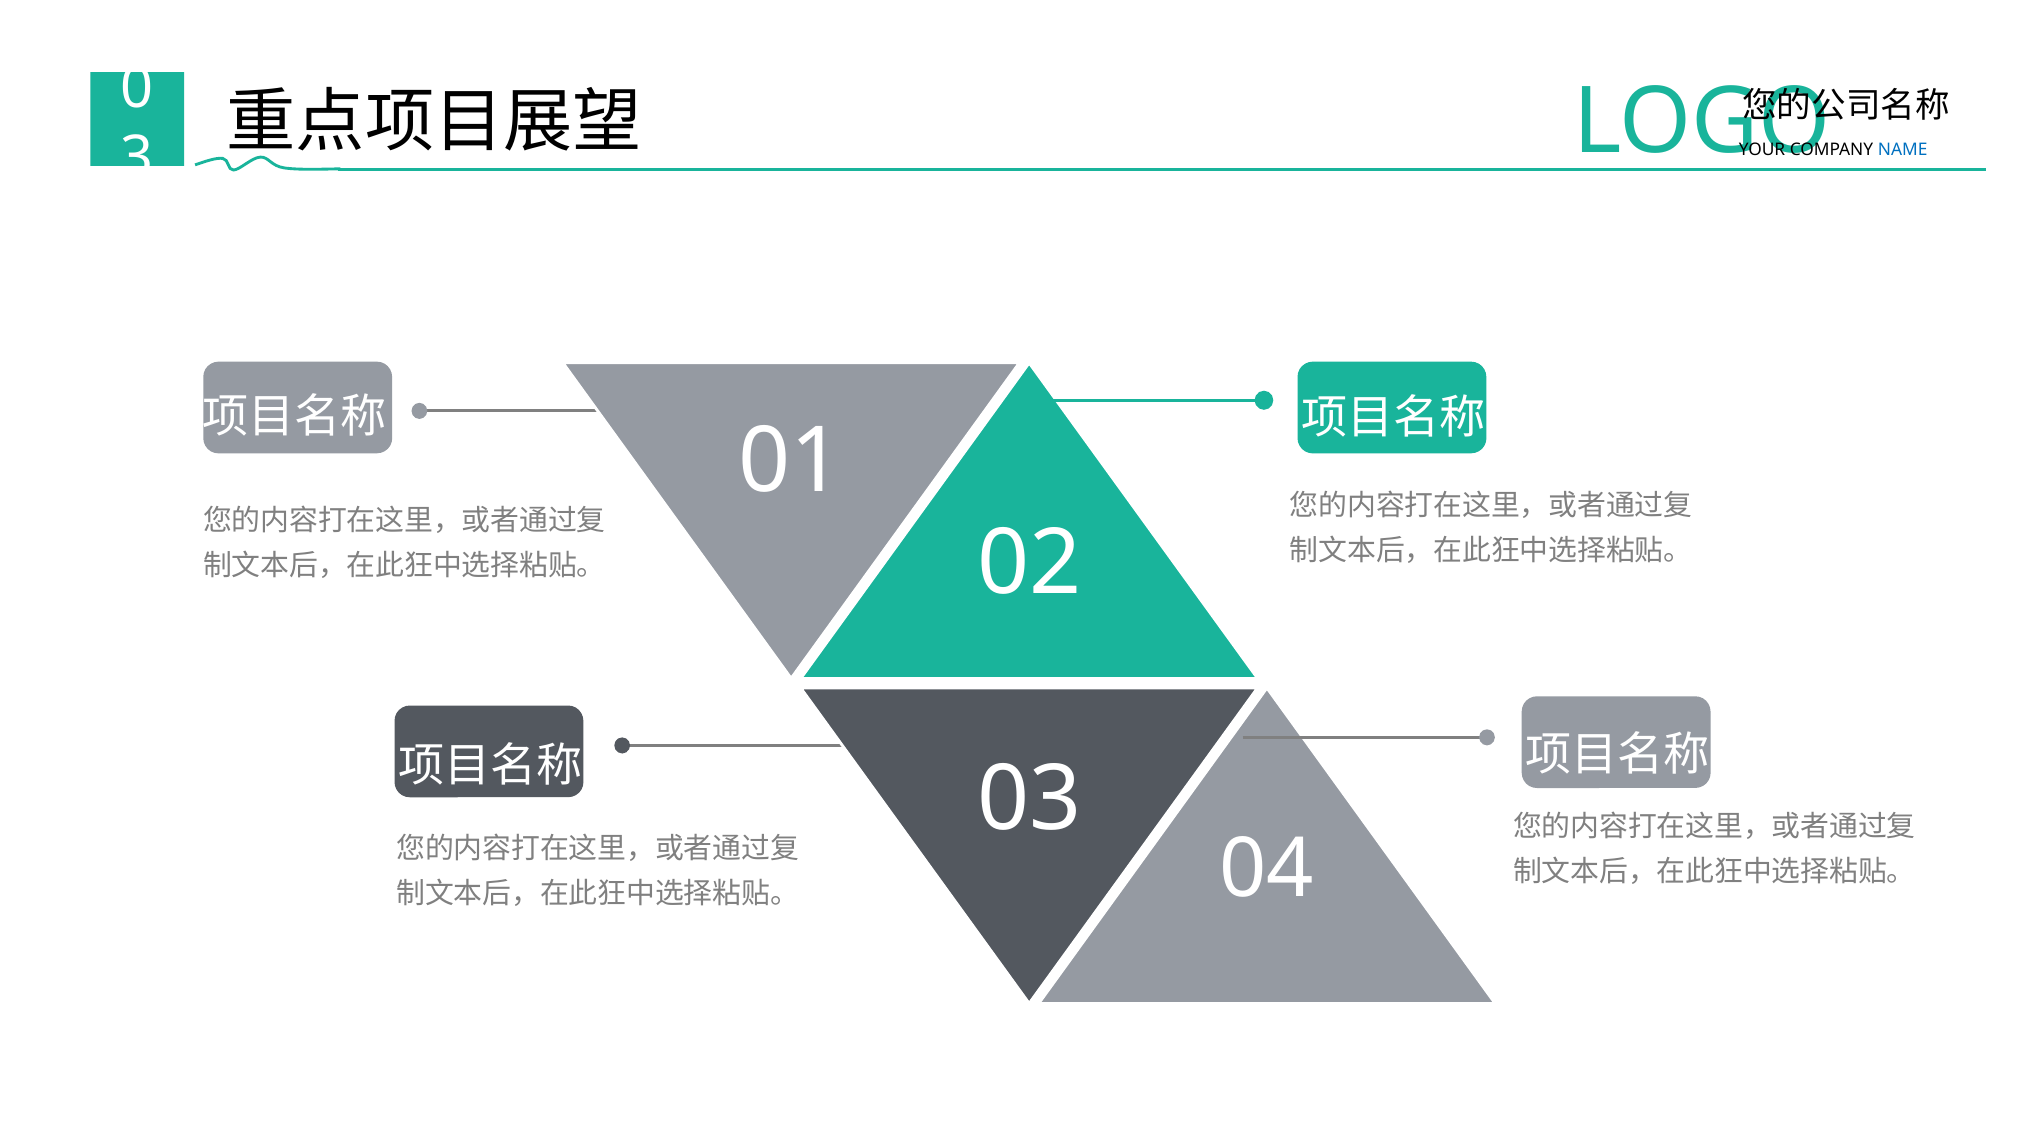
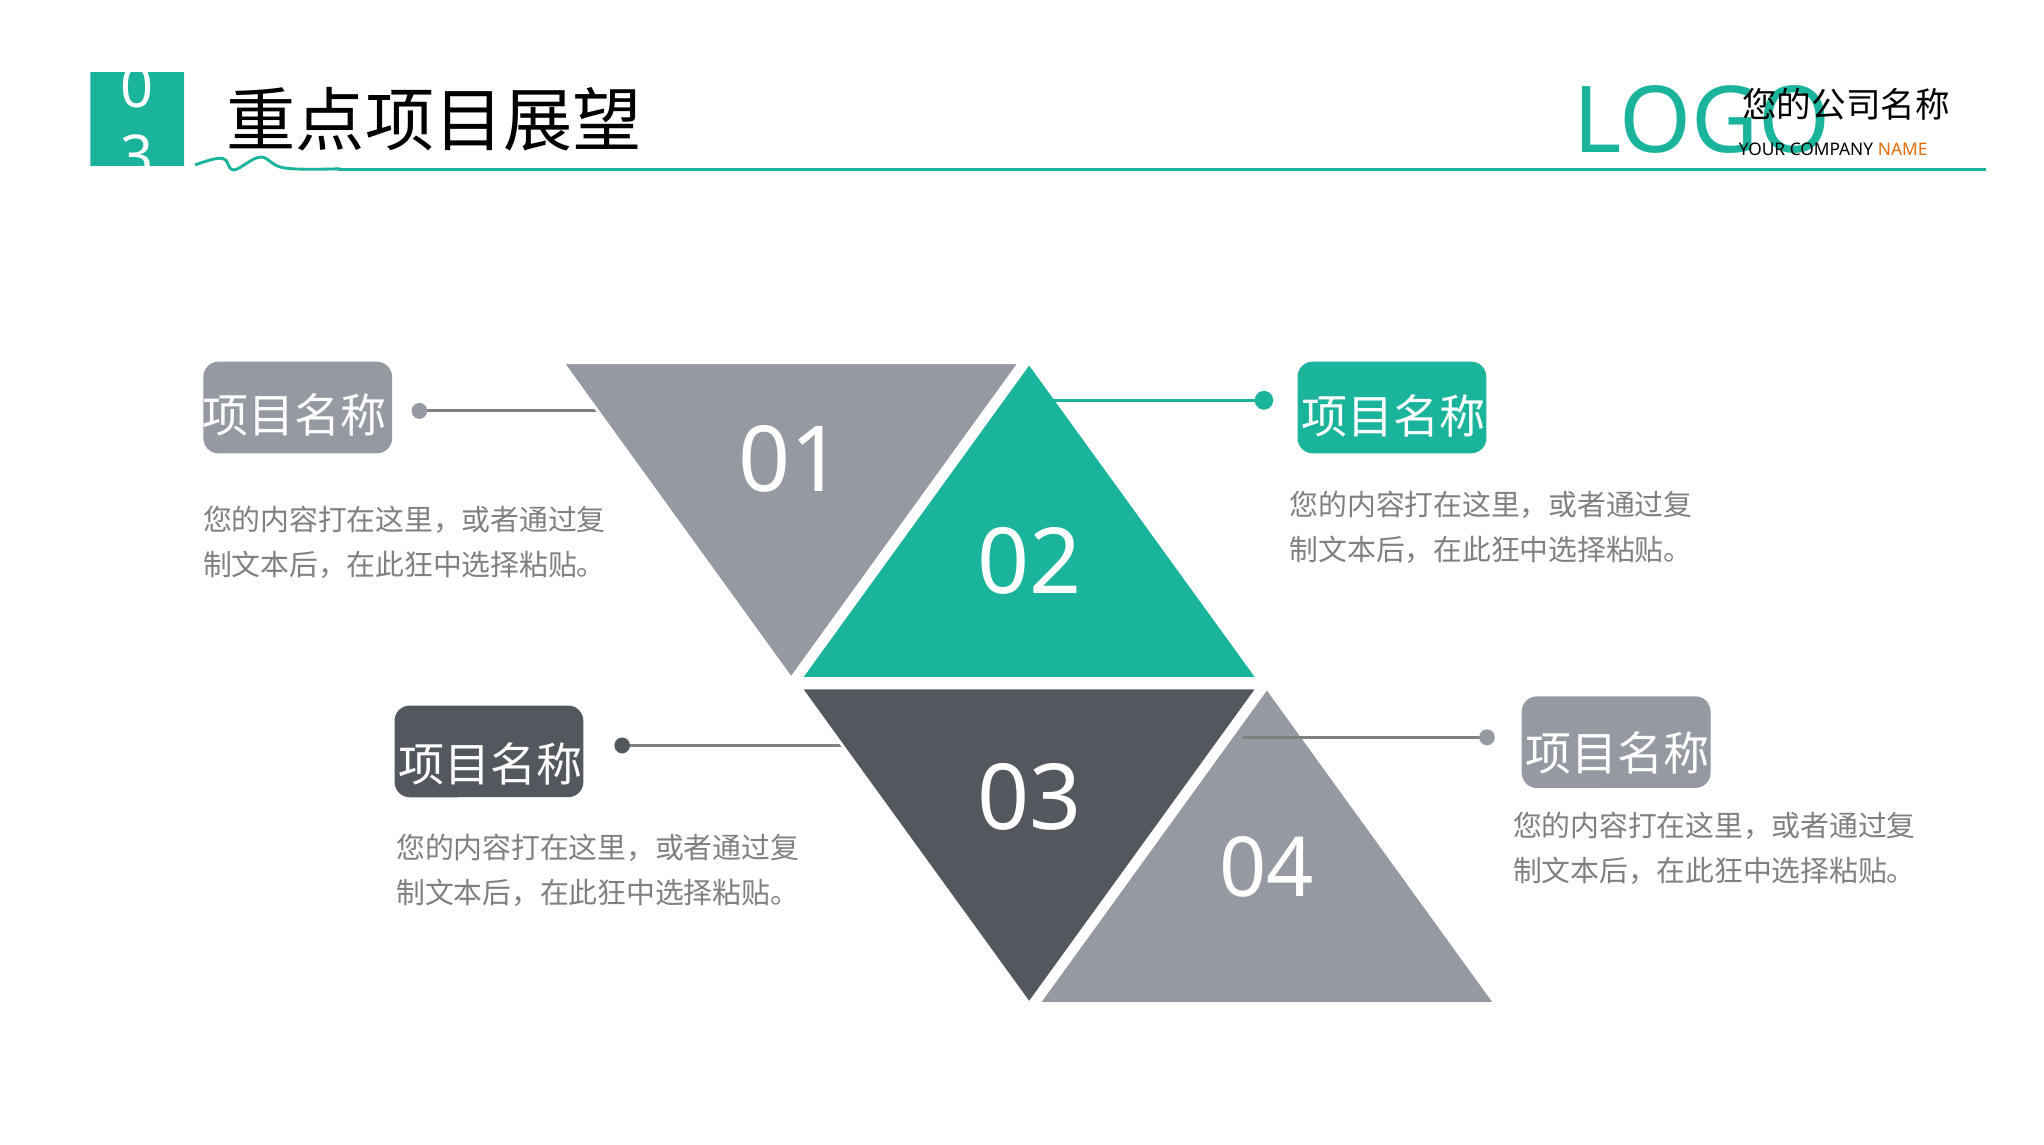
NAME colour: blue -> orange
